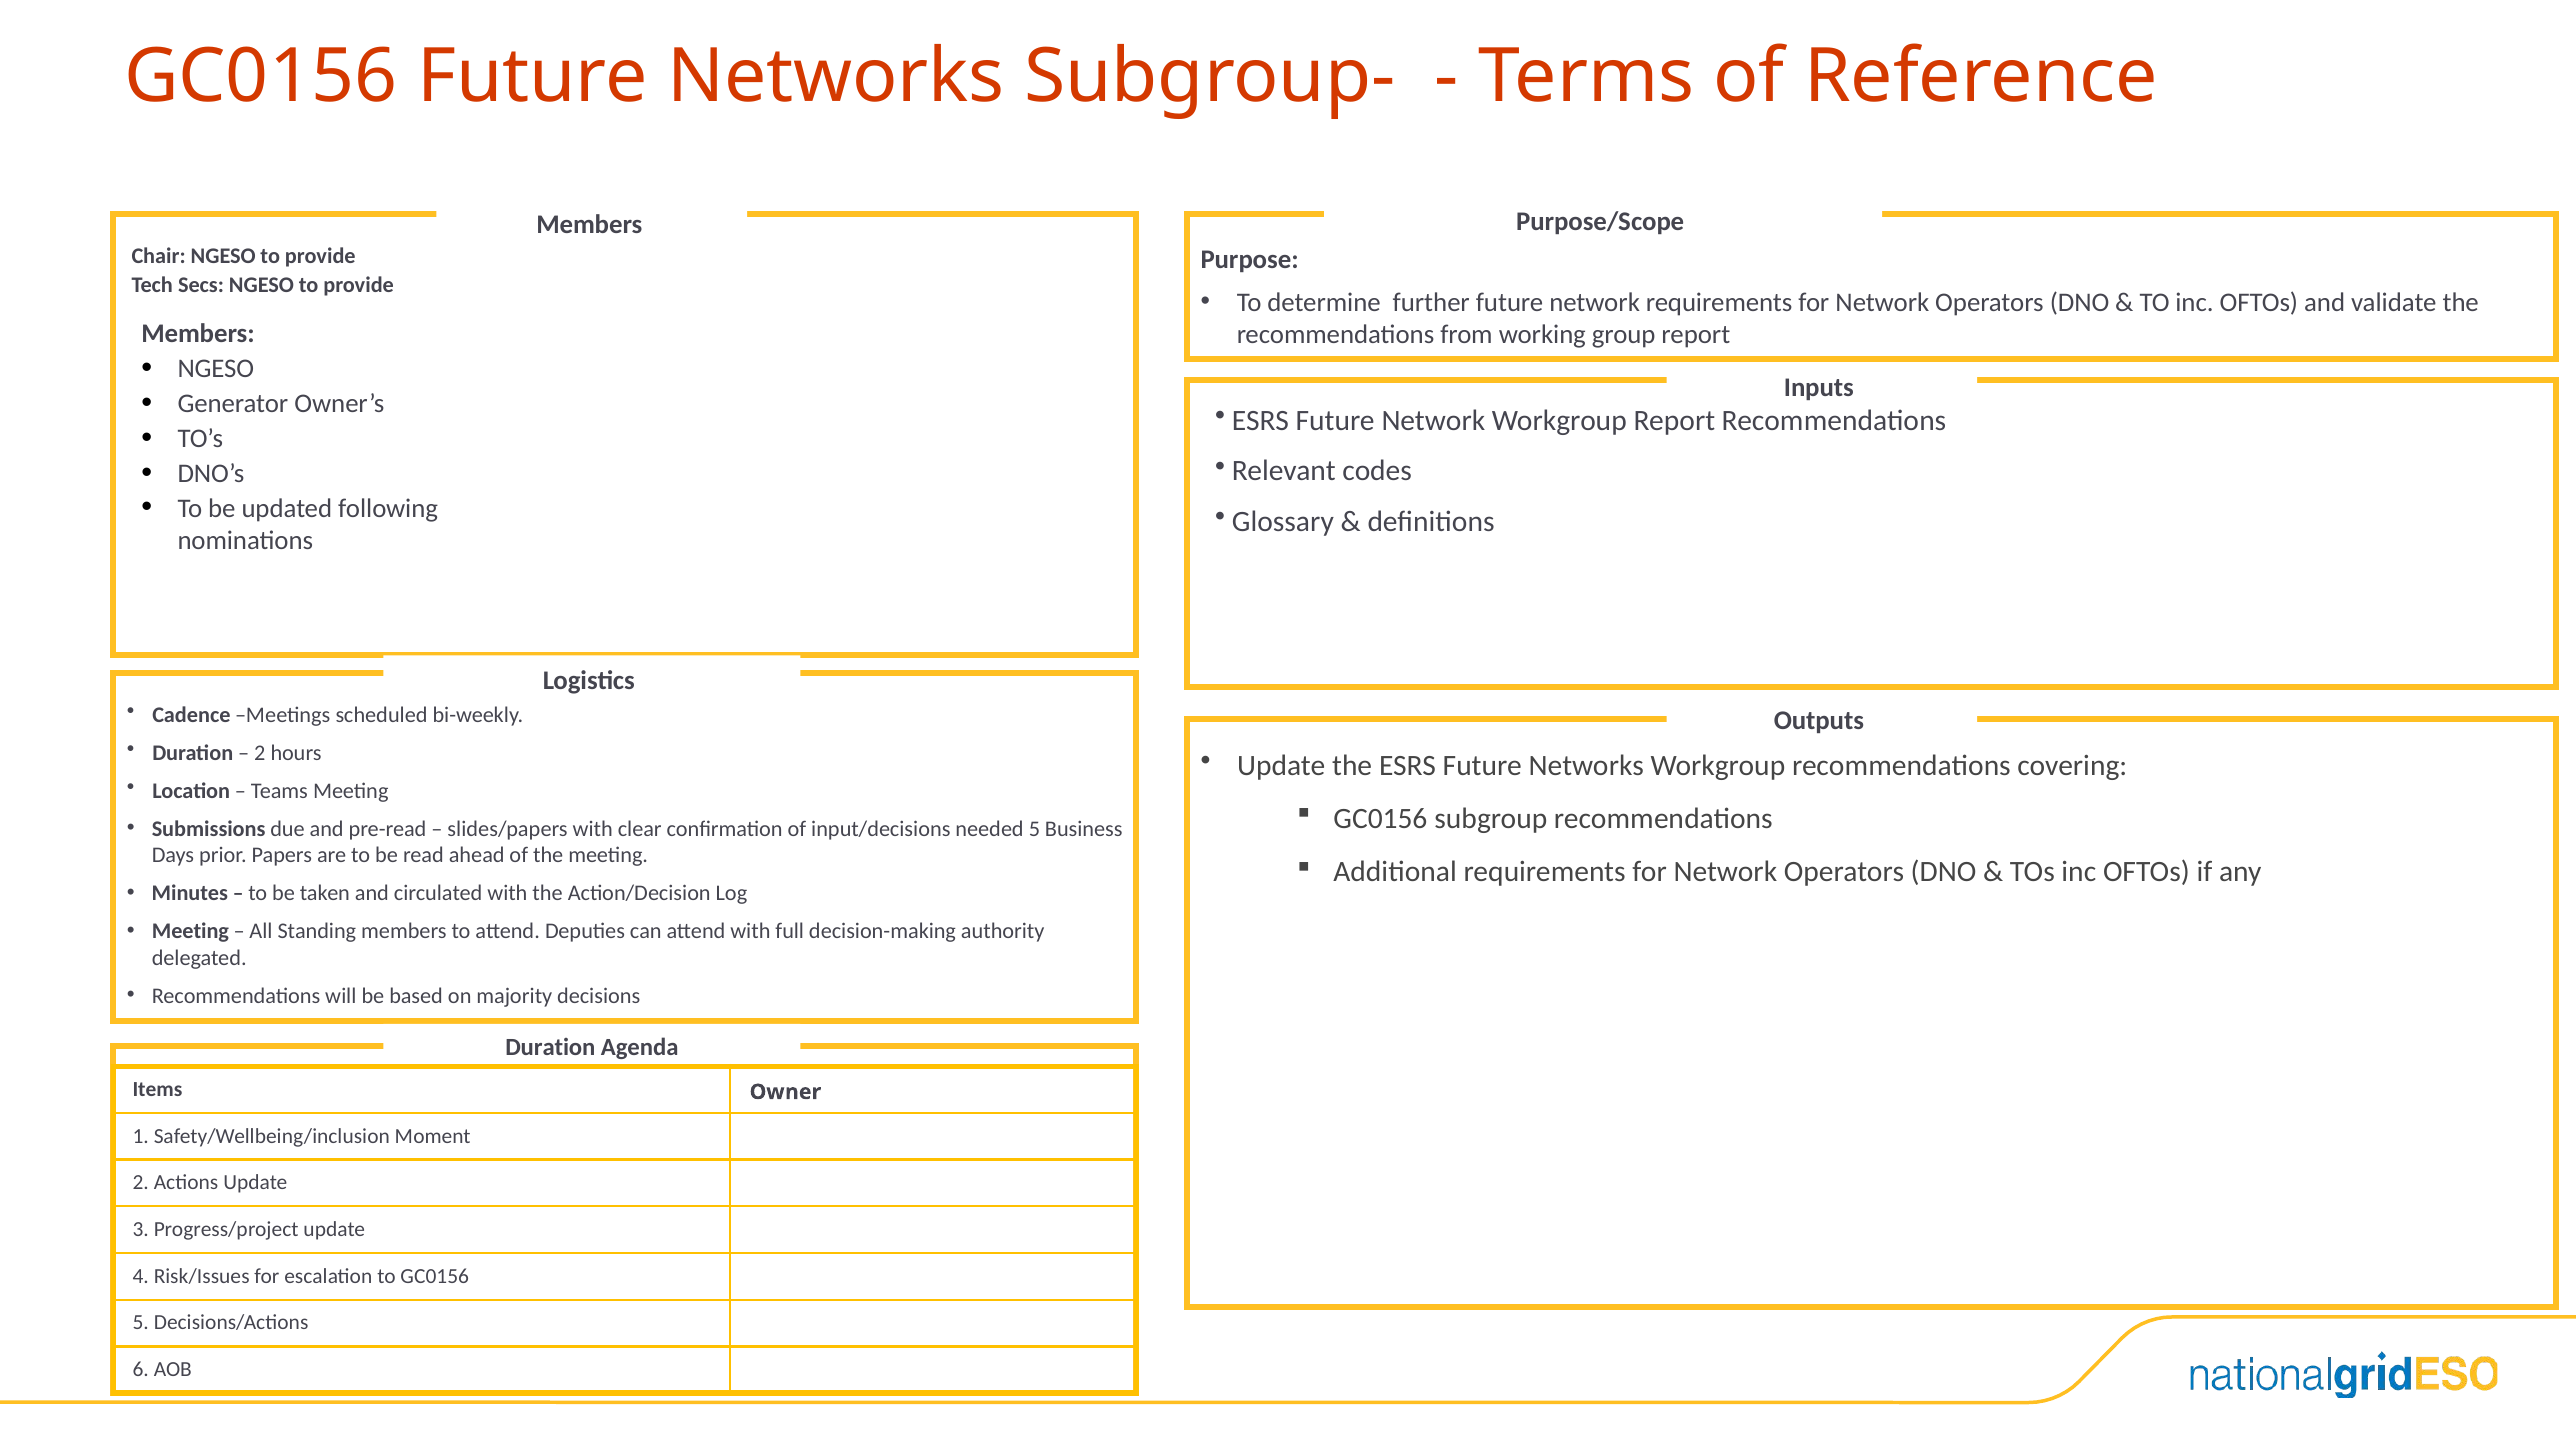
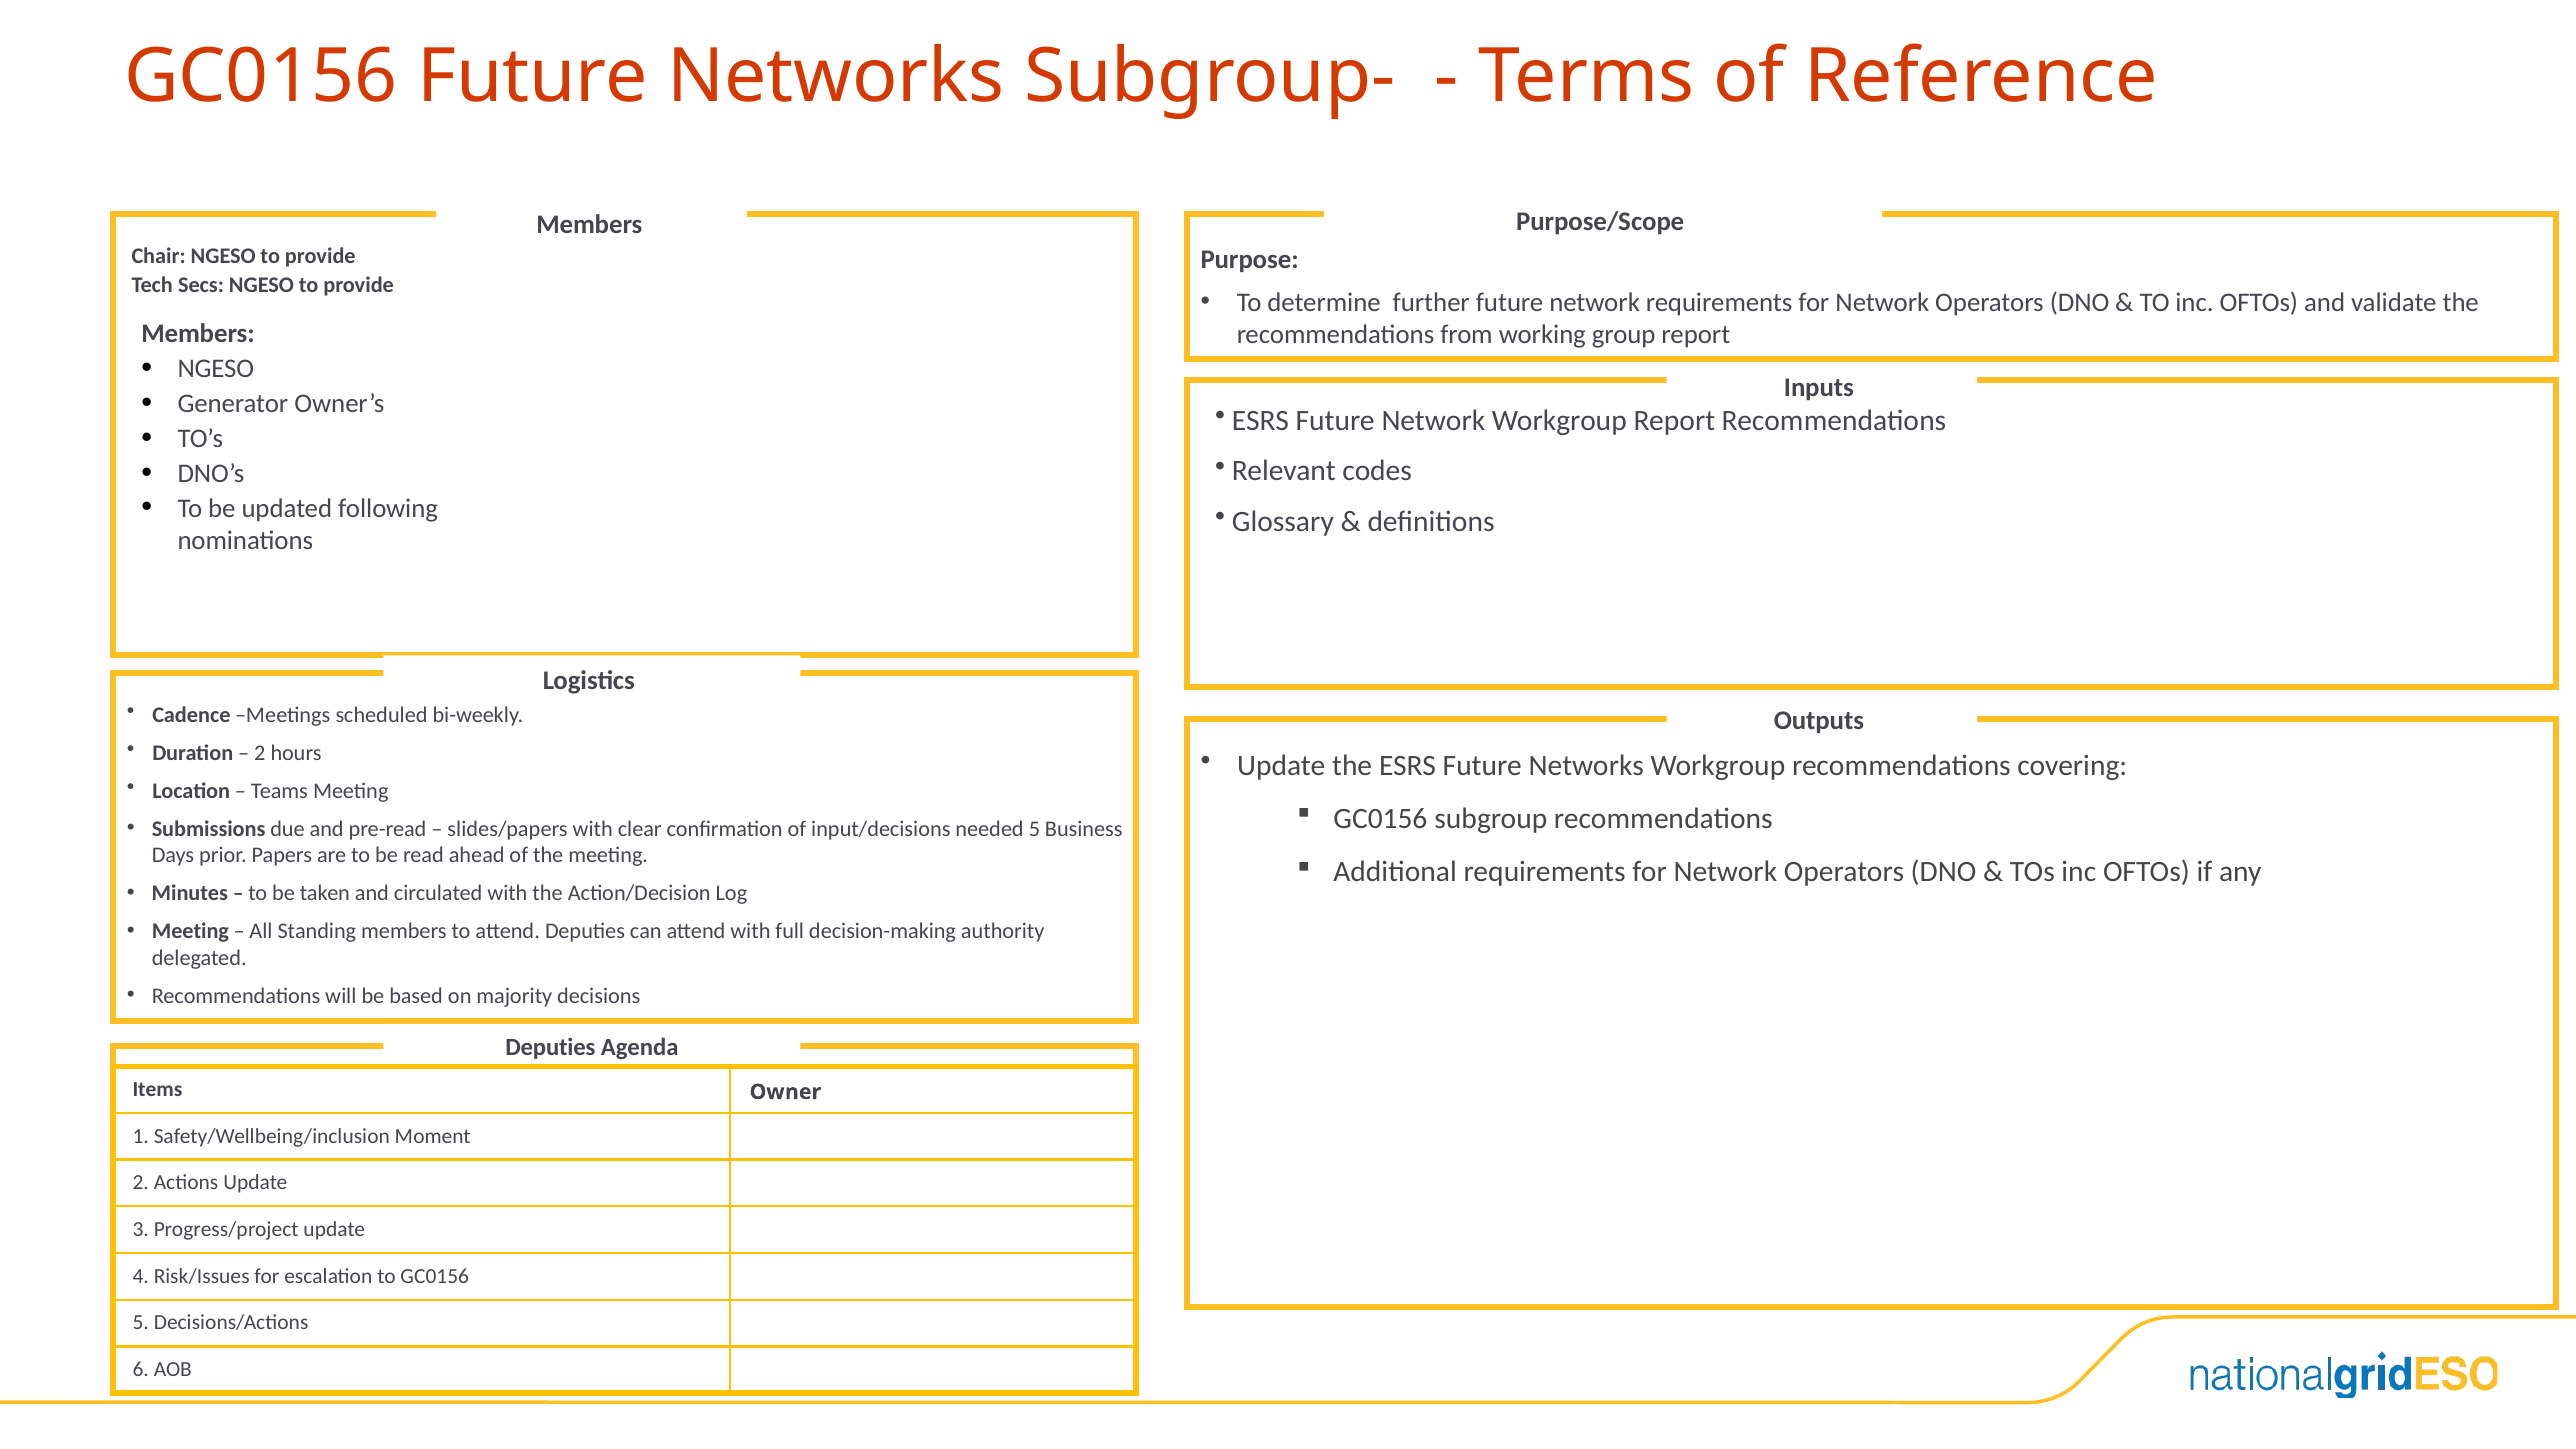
Duration at (550, 1047): Duration -> Deputies
